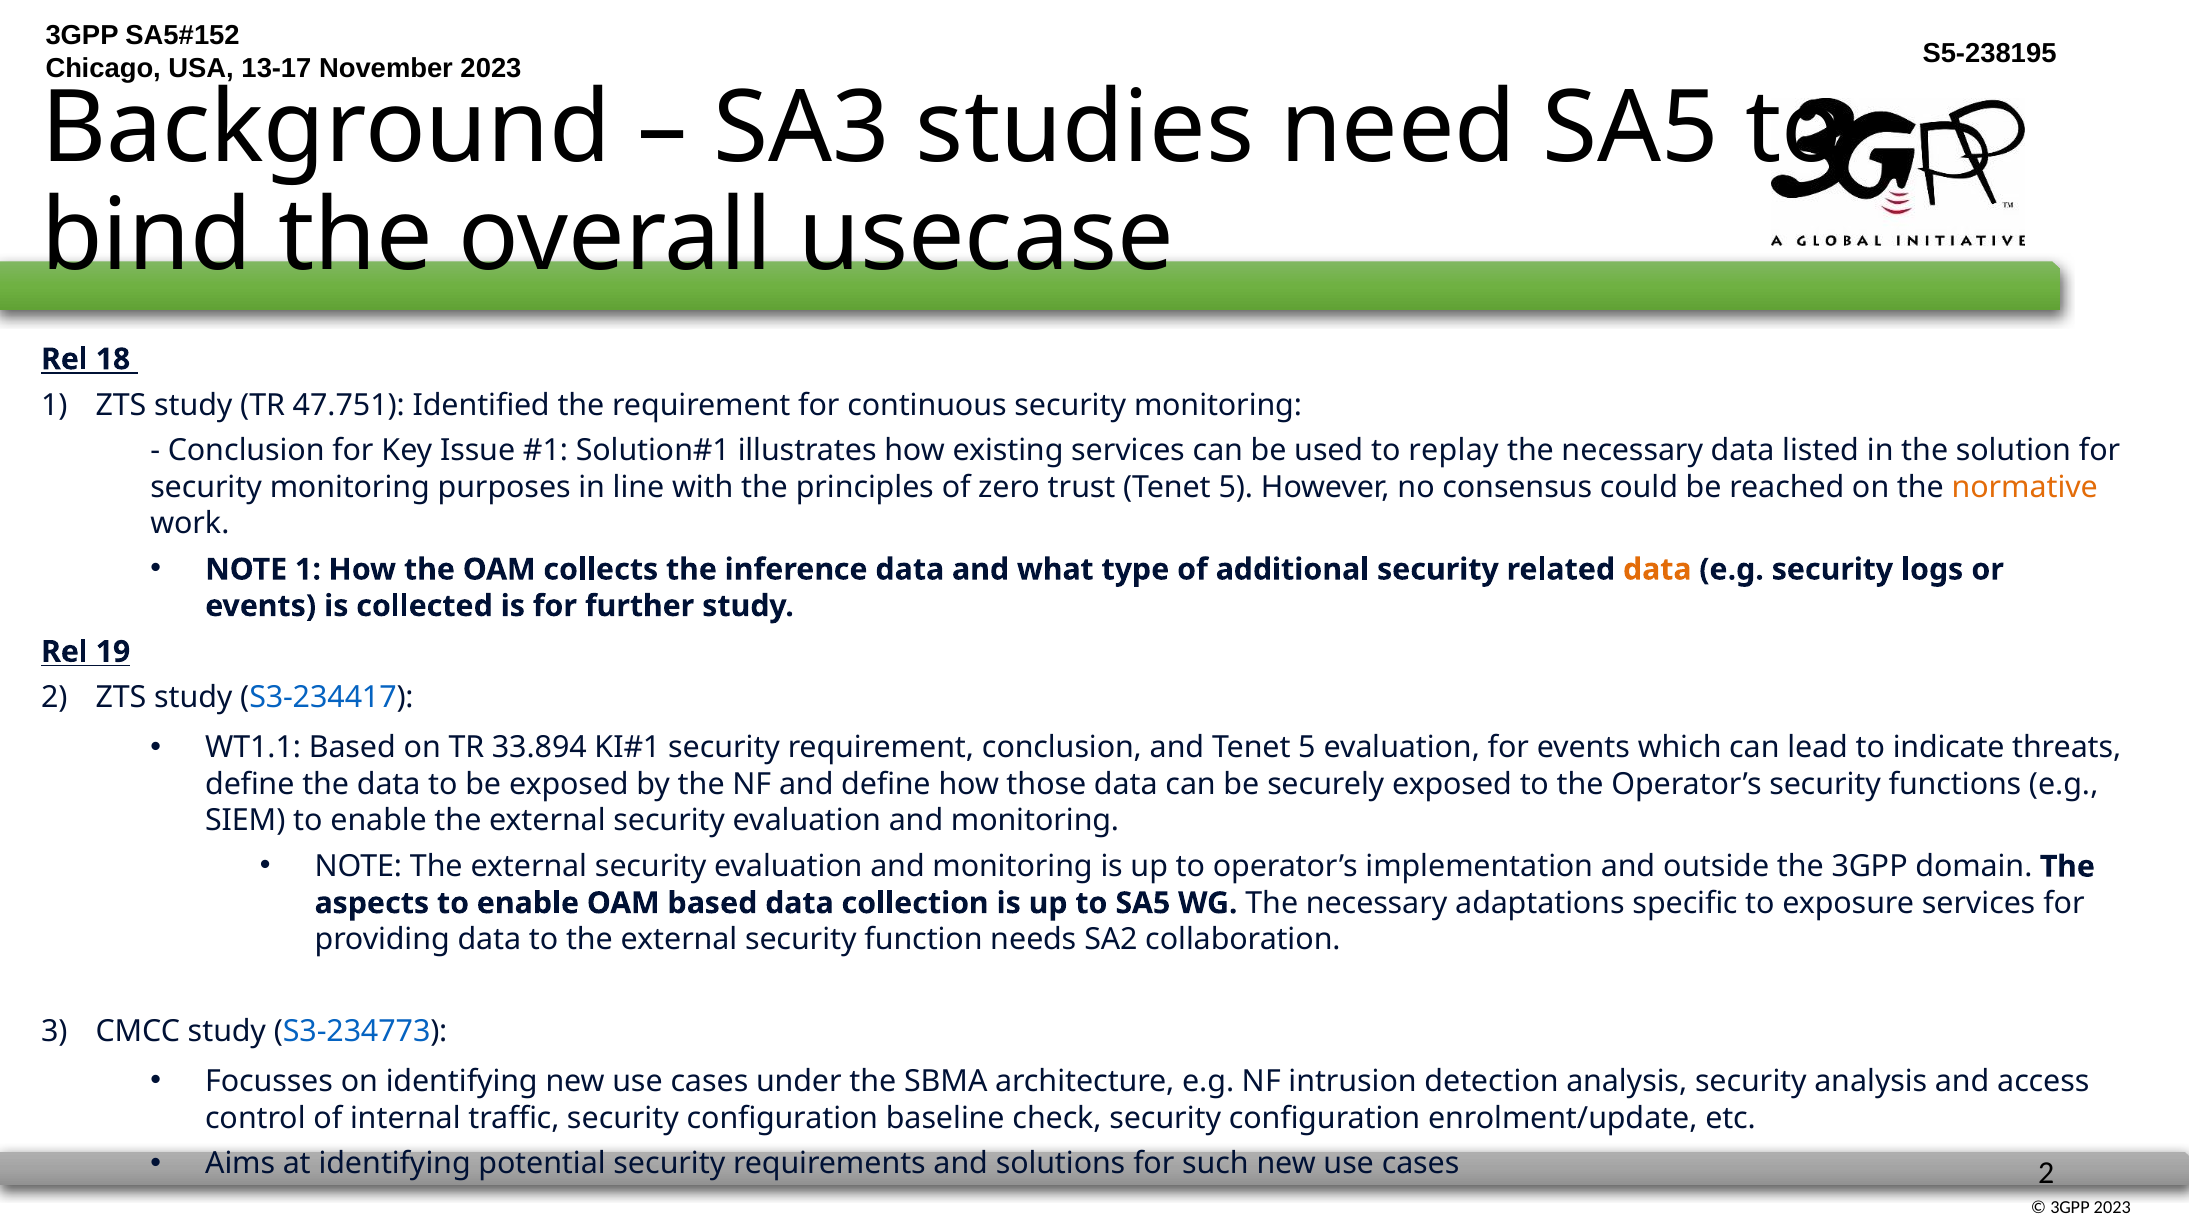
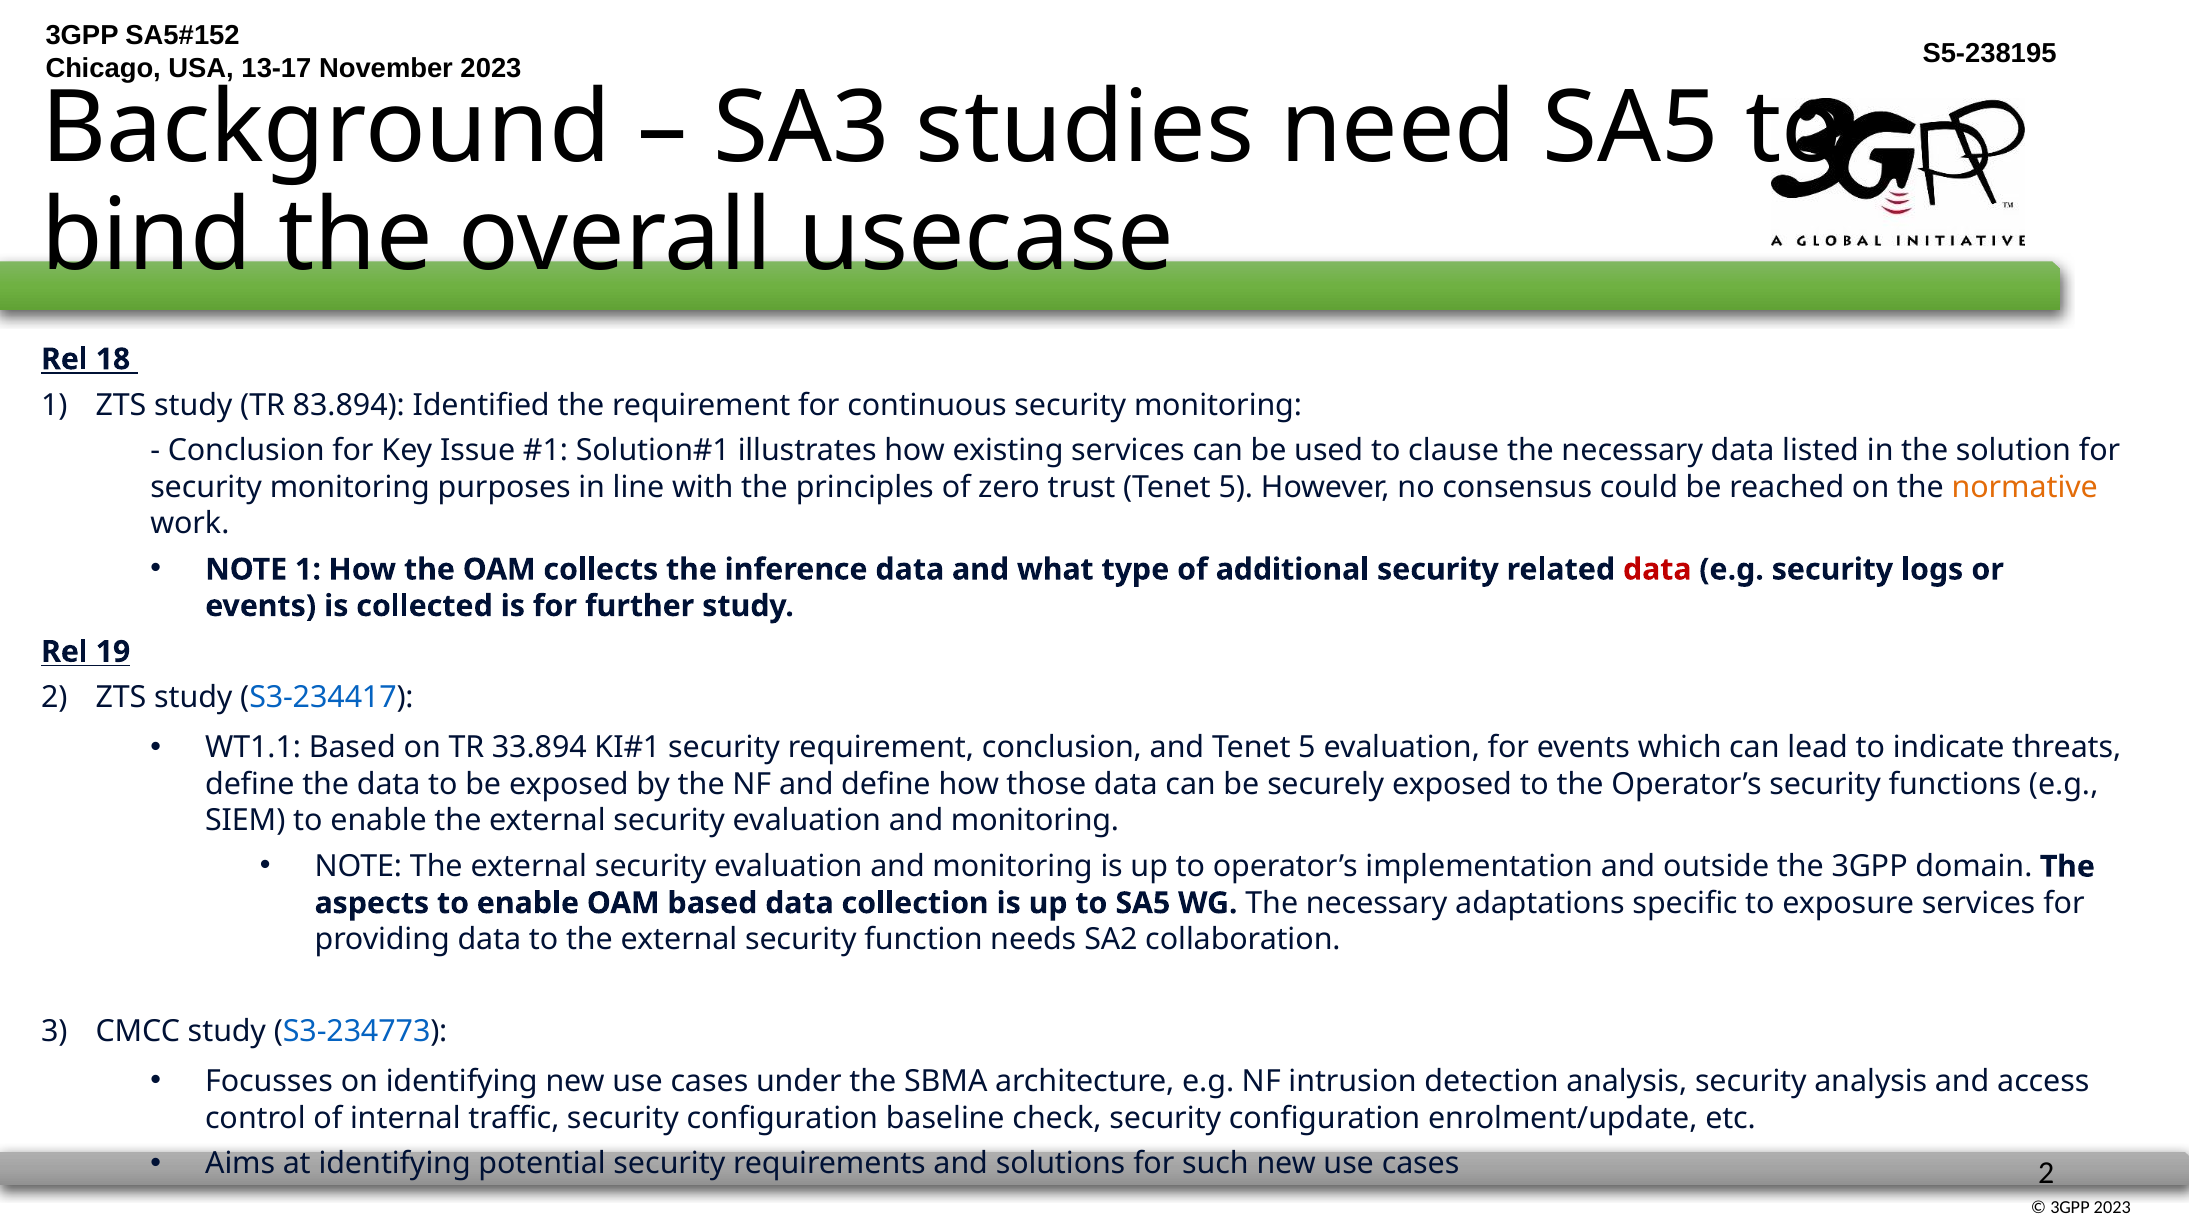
47.751: 47.751 -> 83.894
replay: replay -> clause
data at (1657, 569) colour: orange -> red
